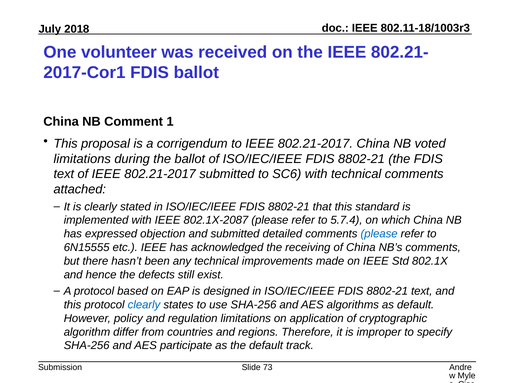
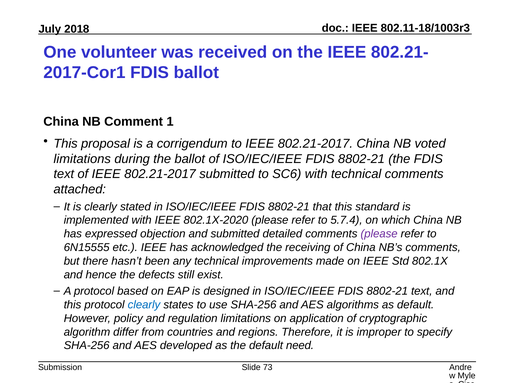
802.1X-2087: 802.1X-2087 -> 802.1X-2020
please at (379, 234) colour: blue -> purple
participate: participate -> developed
track: track -> need
